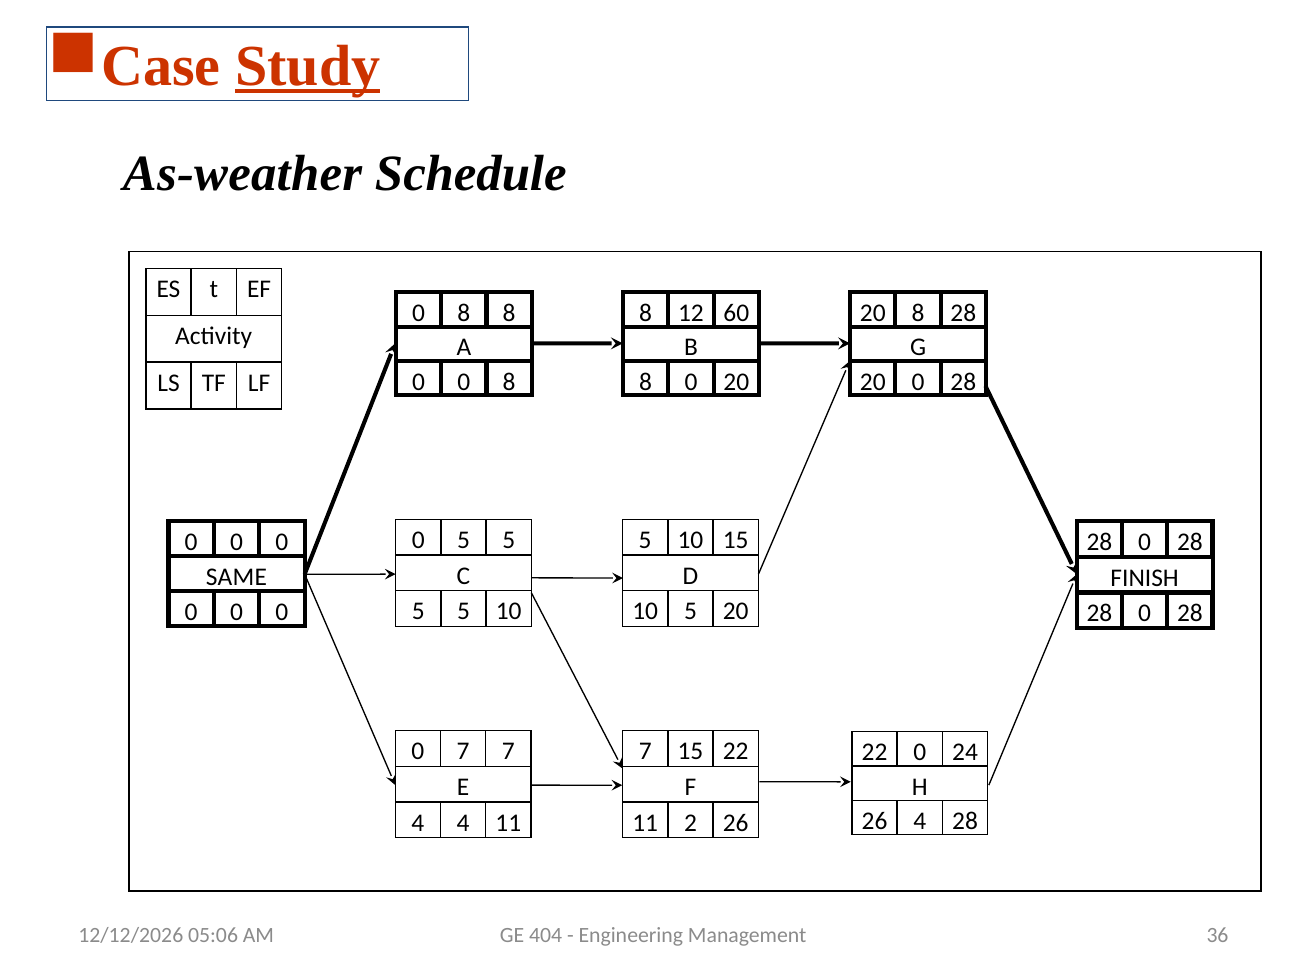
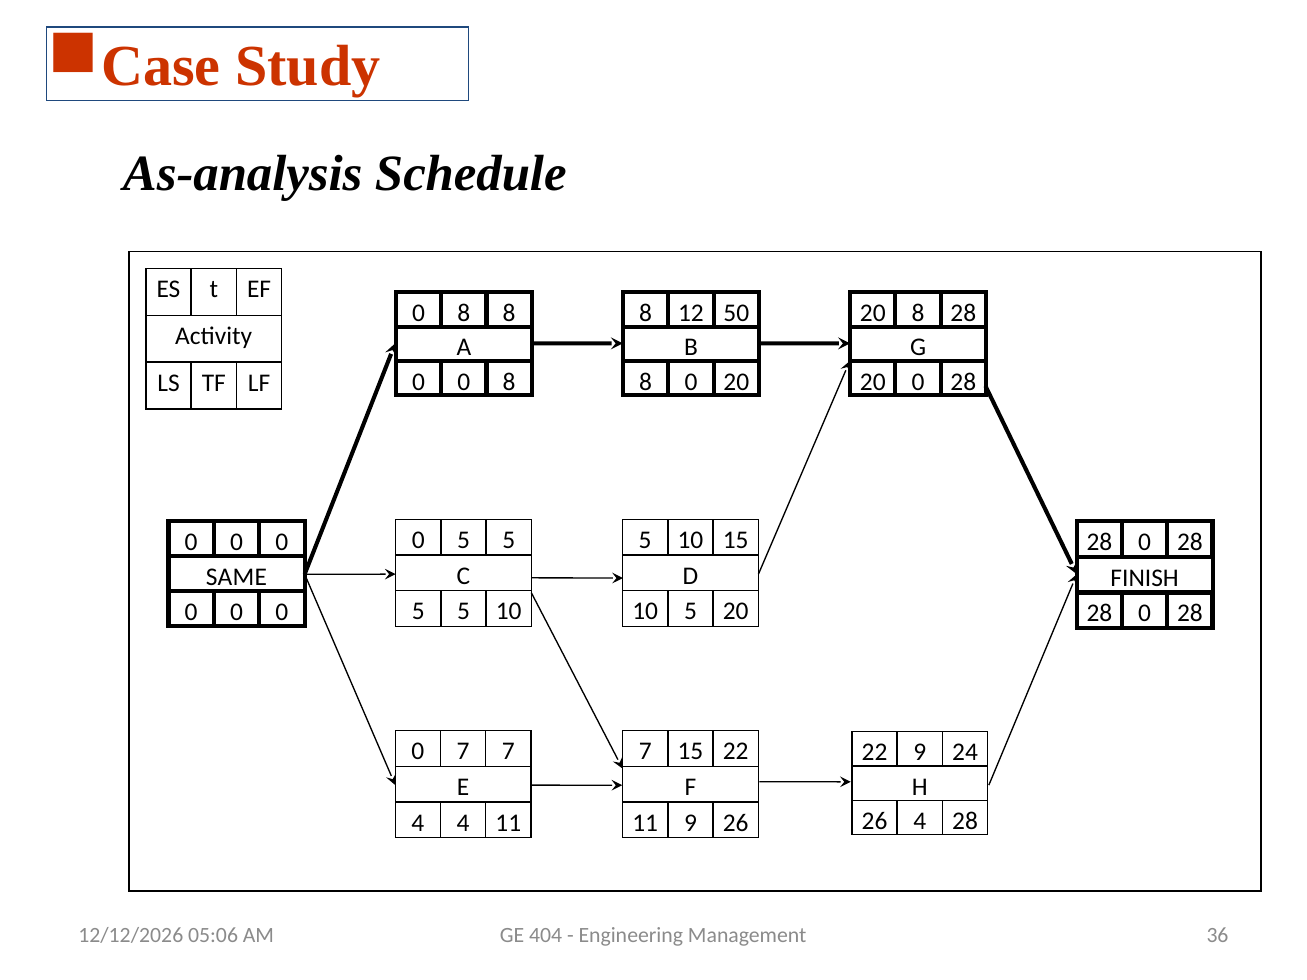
Study underline: present -> none
As-weather: As-weather -> As-analysis
60: 60 -> 50
22 0: 0 -> 9
11 2: 2 -> 9
